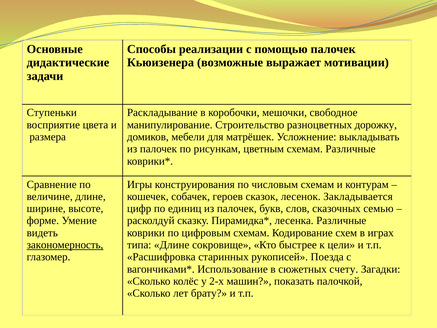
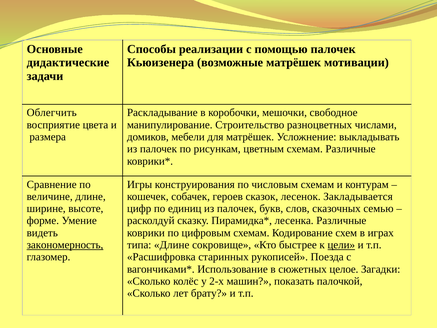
возможные выражает: выражает -> матрёшек
Ступеньки: Ступеньки -> Облегчить
дорожку: дорожку -> числами
цели underline: none -> present
счету: счету -> целое
